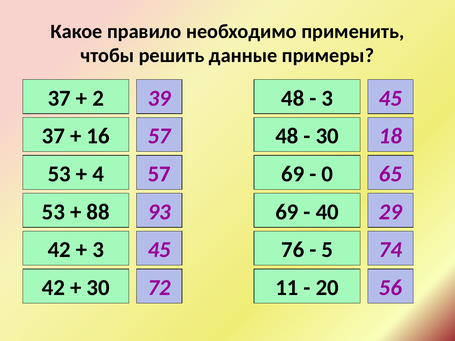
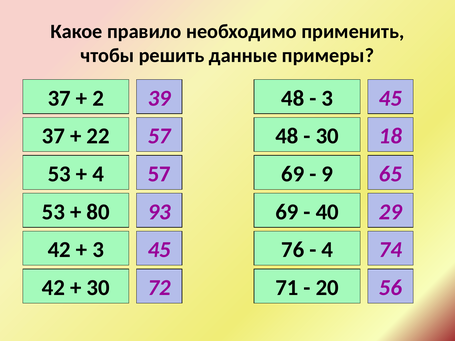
16: 16 -> 22
0: 0 -> 9
88: 88 -> 80
5 at (327, 250): 5 -> 4
11: 11 -> 71
